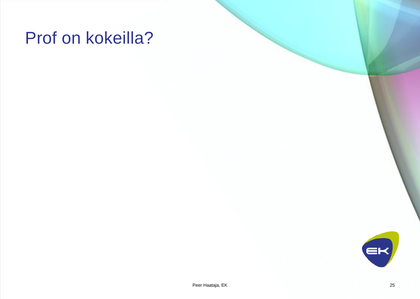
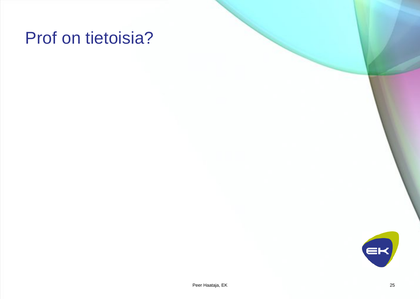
kokeilla: kokeilla -> tietoisia
